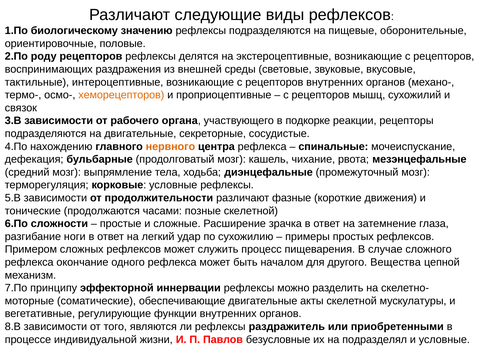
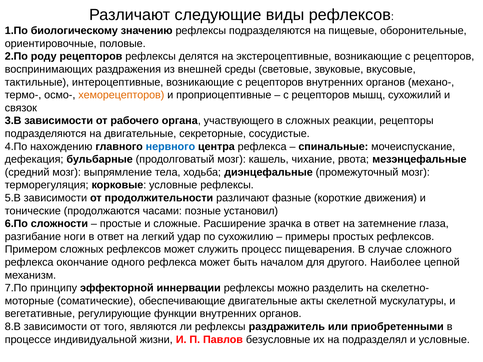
в подкорке: подкорке -> сложных
нервного colour: orange -> blue
позные скелетной: скелетной -> установил
Вещества: Вещества -> Наиболее
